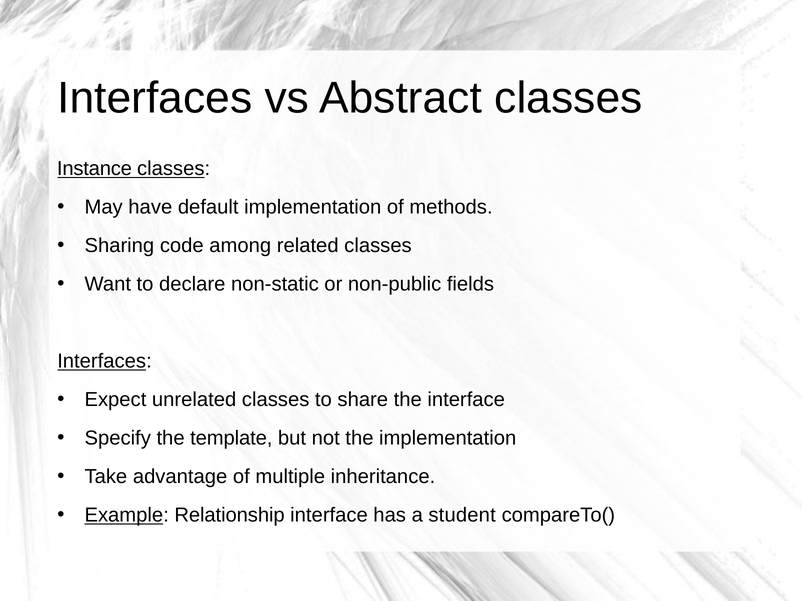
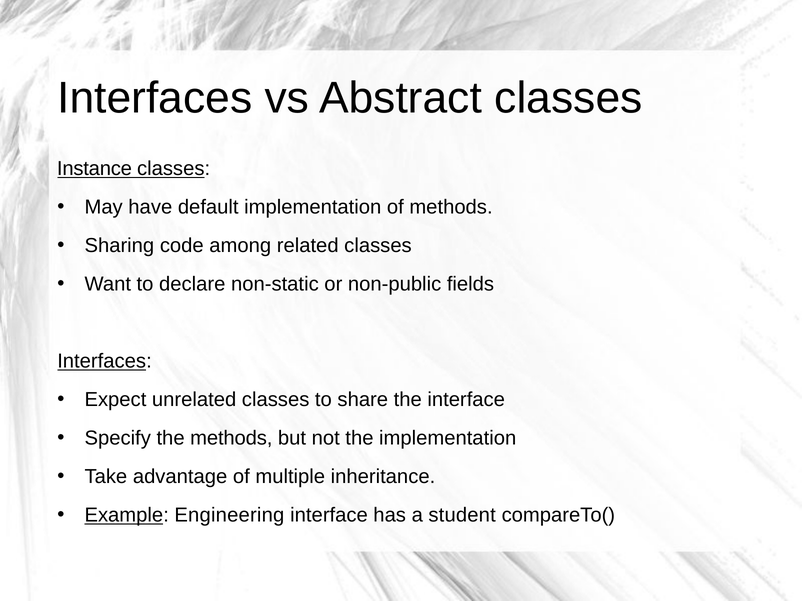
the template: template -> methods
Relationship: Relationship -> Engineering
